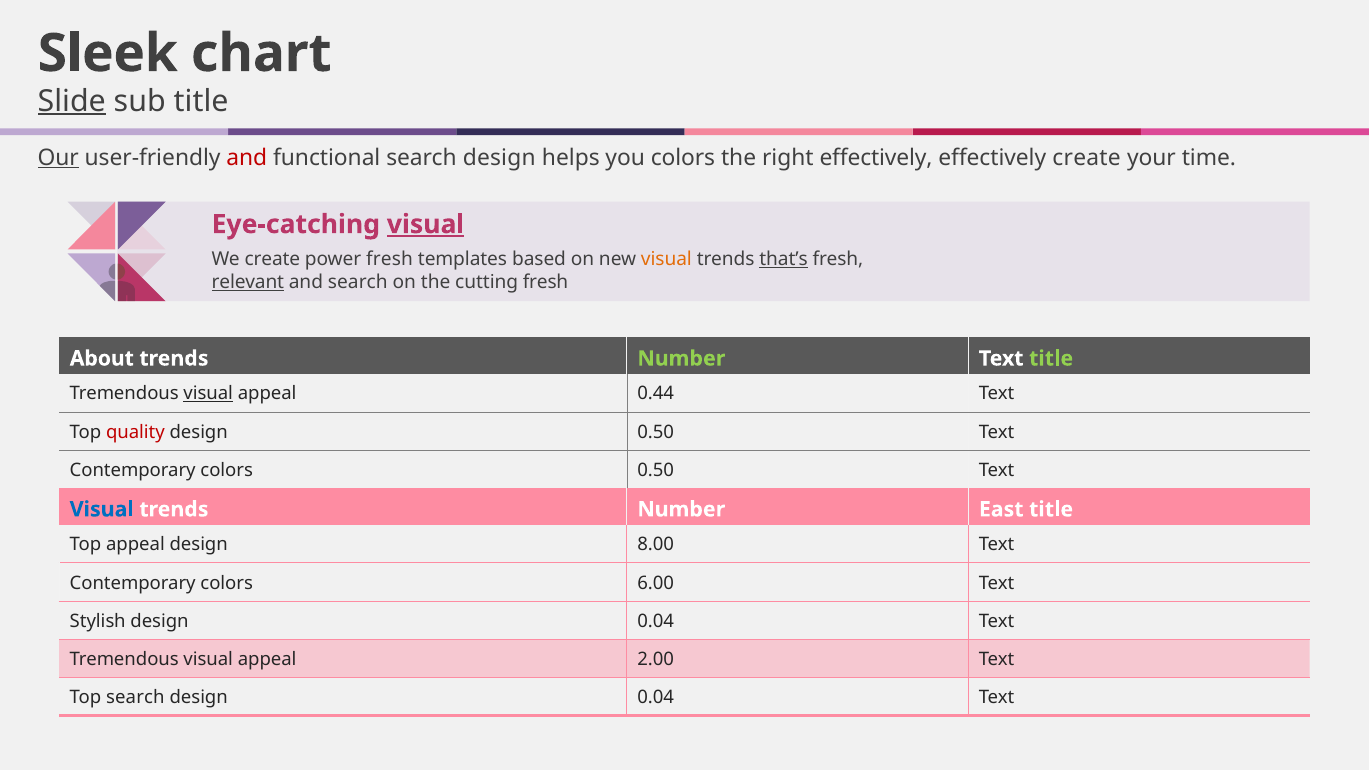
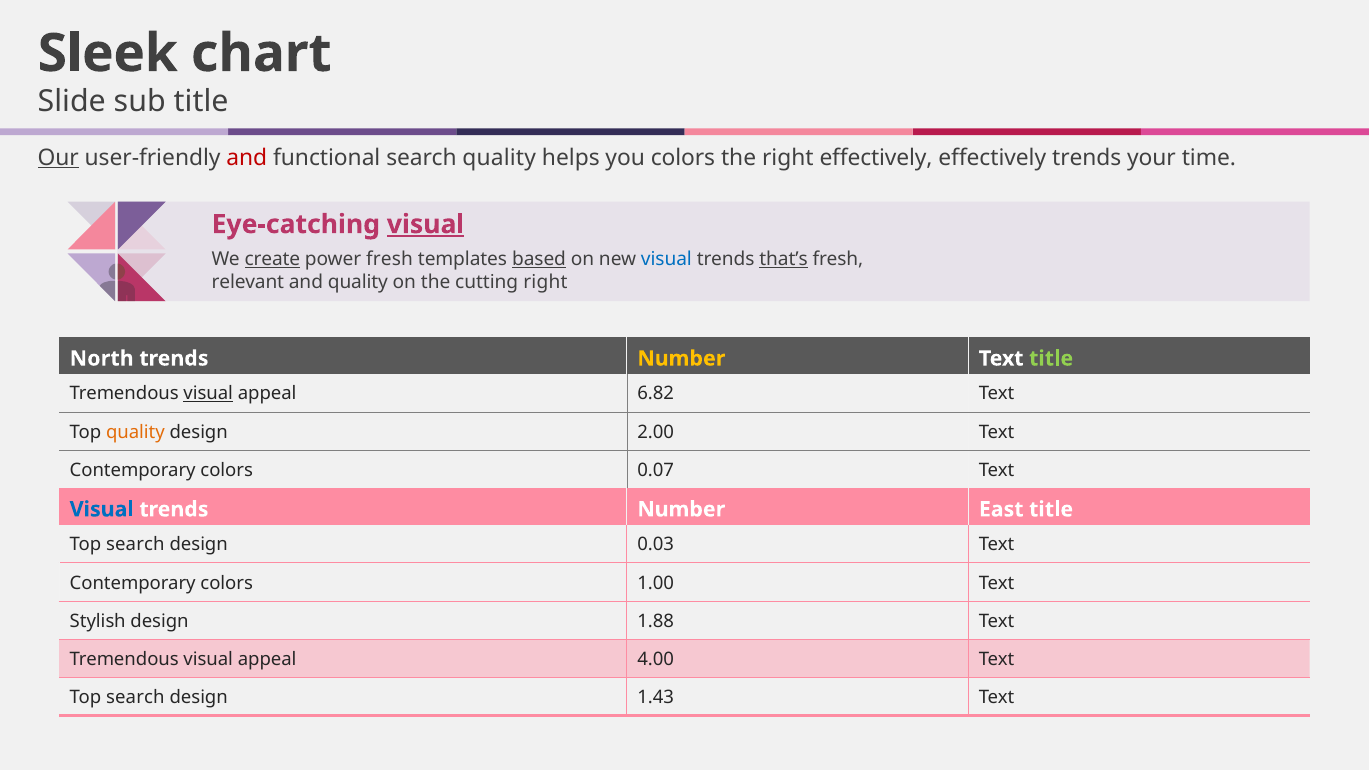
Slide underline: present -> none
functional search design: design -> quality
effectively create: create -> trends
create at (272, 260) underline: none -> present
based underline: none -> present
visual at (666, 260) colour: orange -> blue
relevant underline: present -> none
and search: search -> quality
cutting fresh: fresh -> right
About: About -> North
Number at (681, 359) colour: light green -> yellow
0.44: 0.44 -> 6.82
quality at (135, 432) colour: red -> orange
design 0.50: 0.50 -> 2.00
colors 0.50: 0.50 -> 0.07
appeal at (135, 545): appeal -> search
8.00: 8.00 -> 0.03
6.00: 6.00 -> 1.00
Stylish design 0.04: 0.04 -> 1.88
2.00: 2.00 -> 4.00
0.04 at (656, 698): 0.04 -> 1.43
